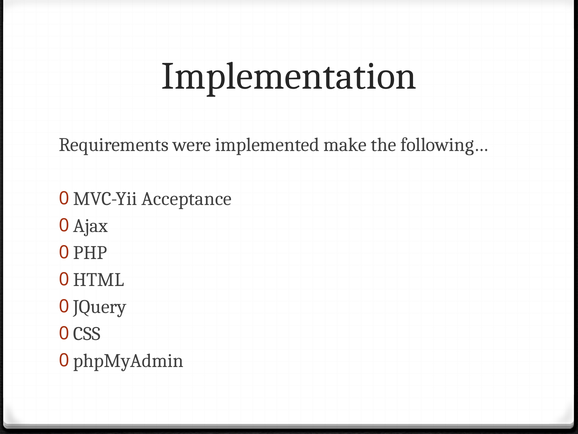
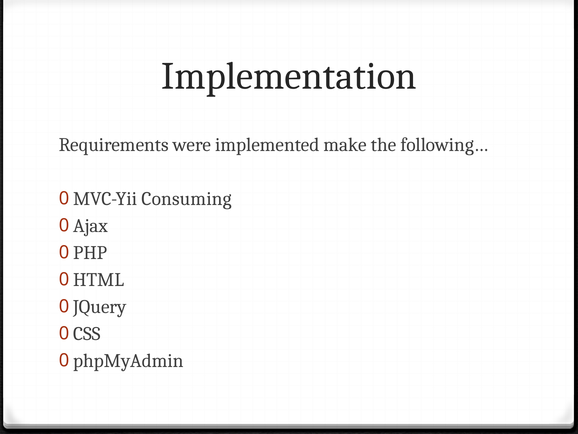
Acceptance: Acceptance -> Consuming
